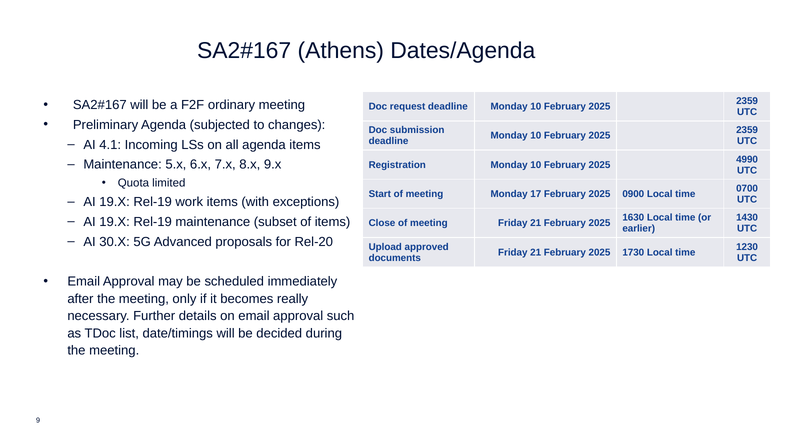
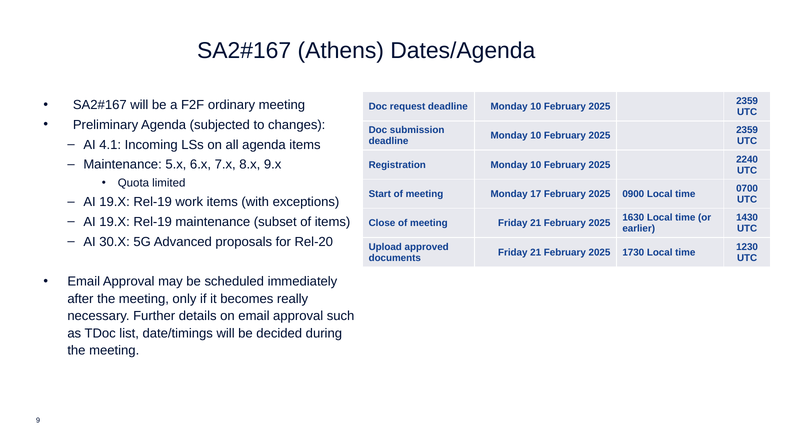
4990: 4990 -> 2240
